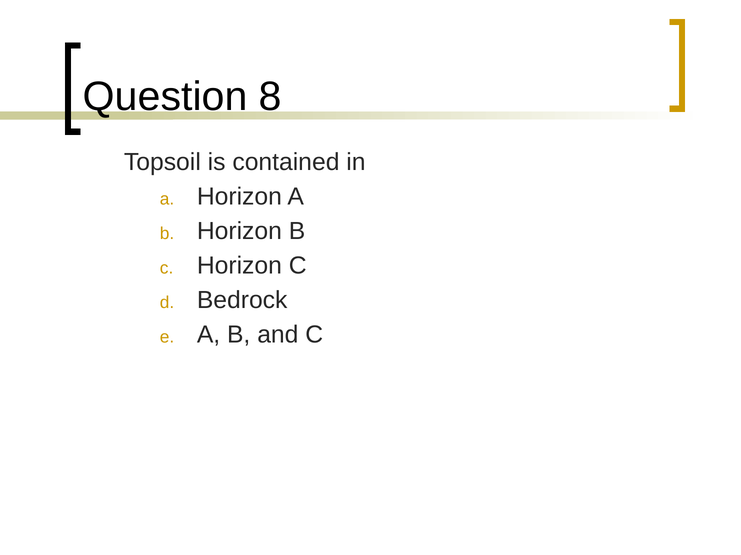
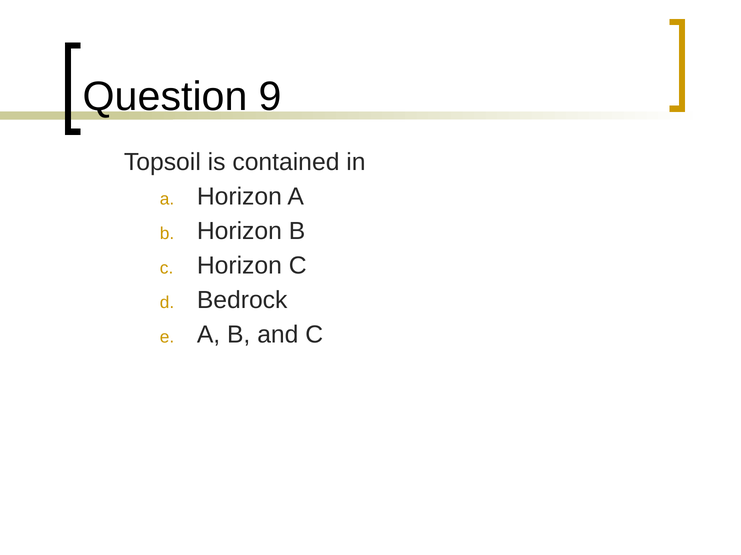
8: 8 -> 9
